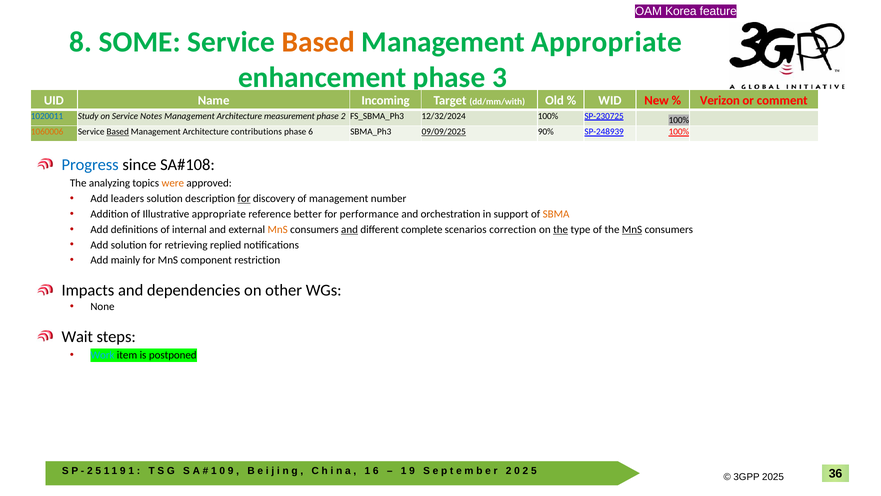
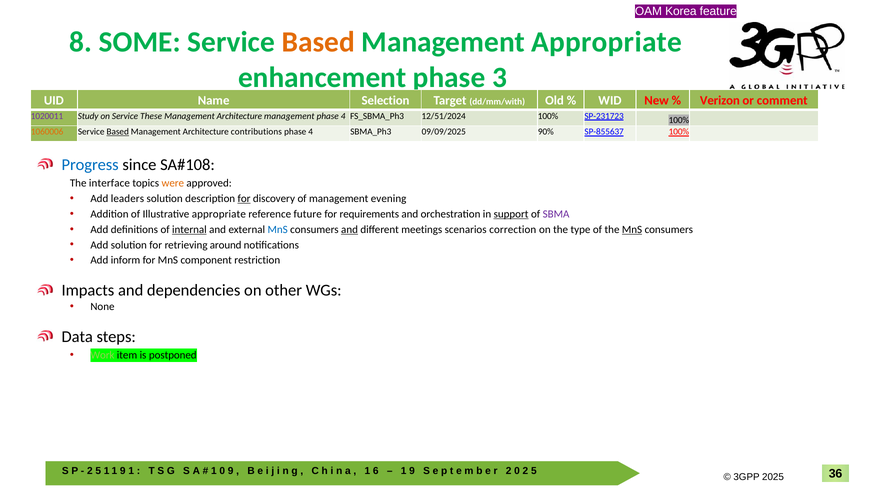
Incoming: Incoming -> Selection
1020011 colour: blue -> purple
Notes: Notes -> These
Architecture measurement: measurement -> management
2 at (343, 116): 2 -> 4
12/32/2024: 12/32/2024 -> 12/51/2024
SP-230725: SP-230725 -> SP-231723
6 at (311, 132): 6 -> 4
09/09/2025 underline: present -> none
SP-248939: SP-248939 -> SP-855637
analyzing: analyzing -> interface
number: number -> evening
better: better -> future
performance: performance -> requirements
support underline: none -> present
SBMA colour: orange -> purple
internal underline: none -> present
MnS at (278, 229) colour: orange -> blue
complete: complete -> meetings
the at (561, 229) underline: present -> none
replied: replied -> around
mainly: mainly -> inform
Wait: Wait -> Data
Work colour: light blue -> light green
